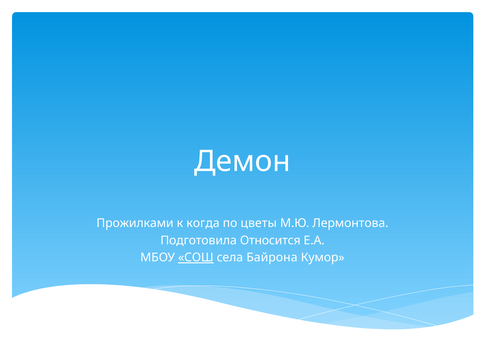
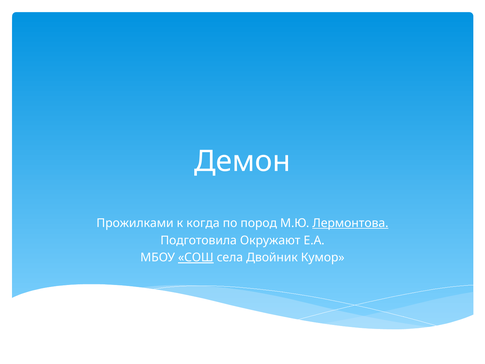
цветы: цветы -> пород
Лермонтова underline: none -> present
Относится: Относится -> Окружают
Байрона: Байрона -> Двойник
